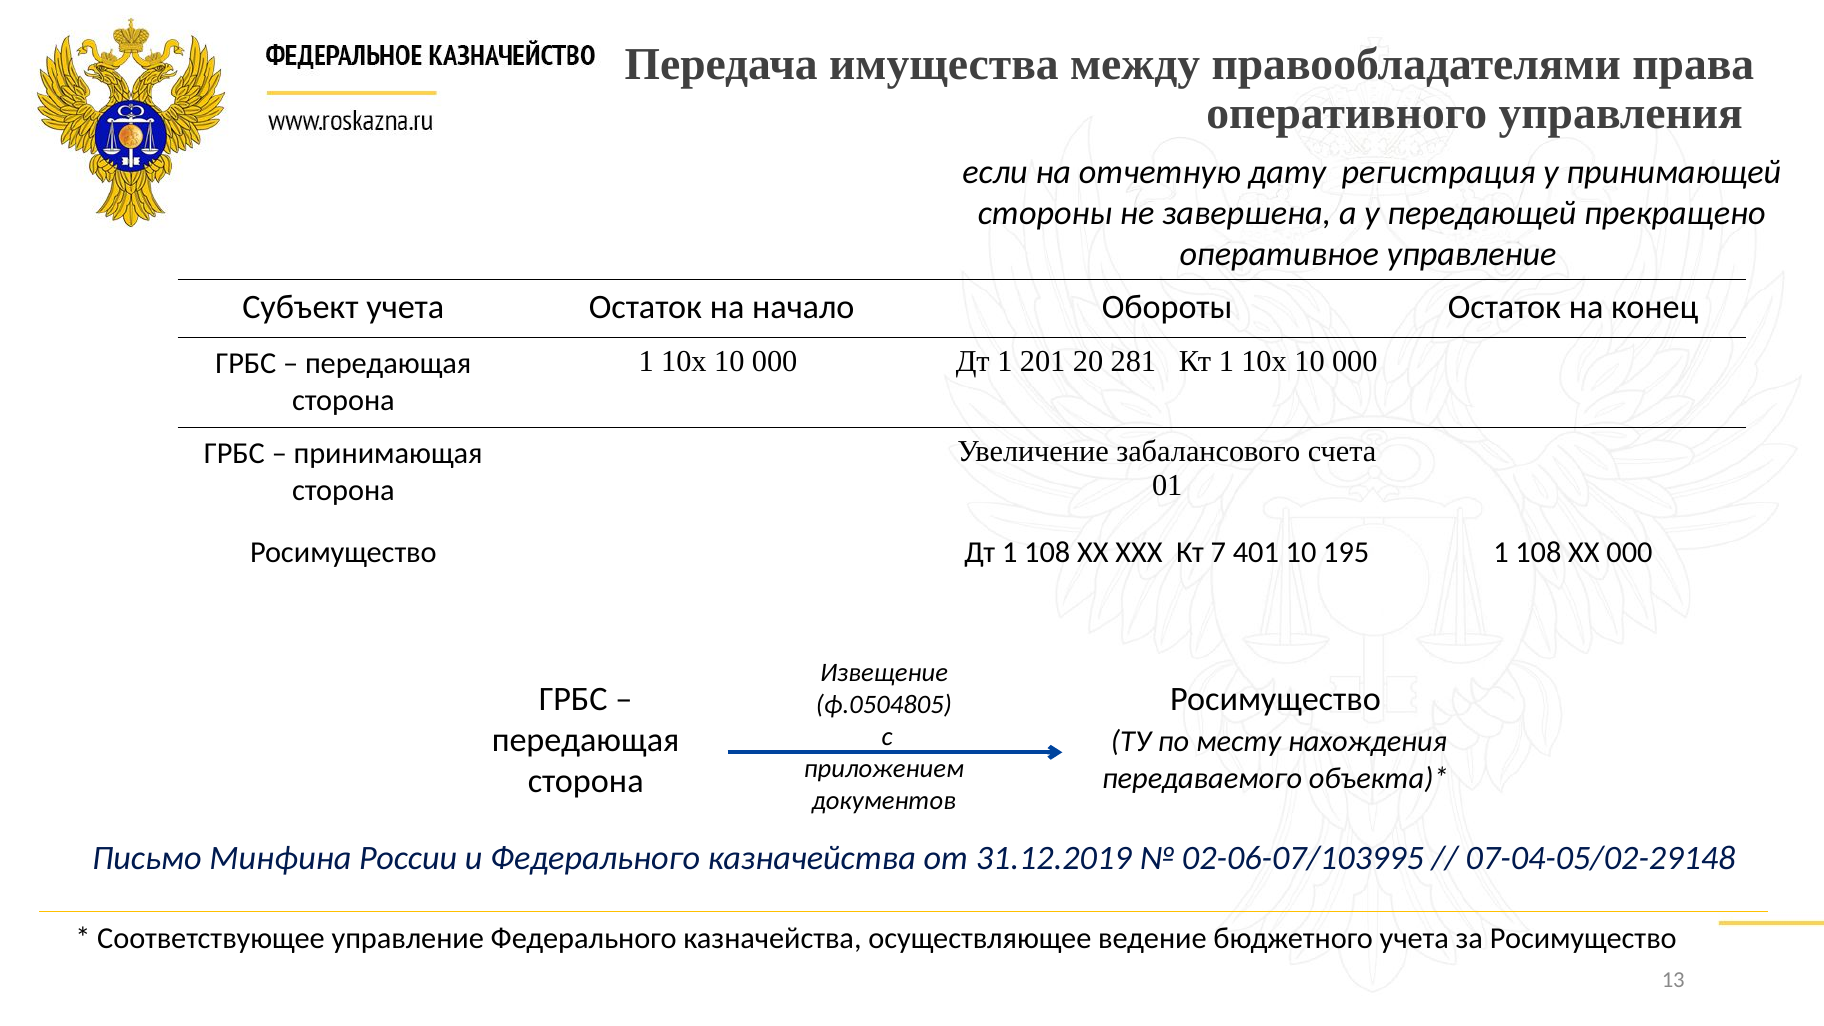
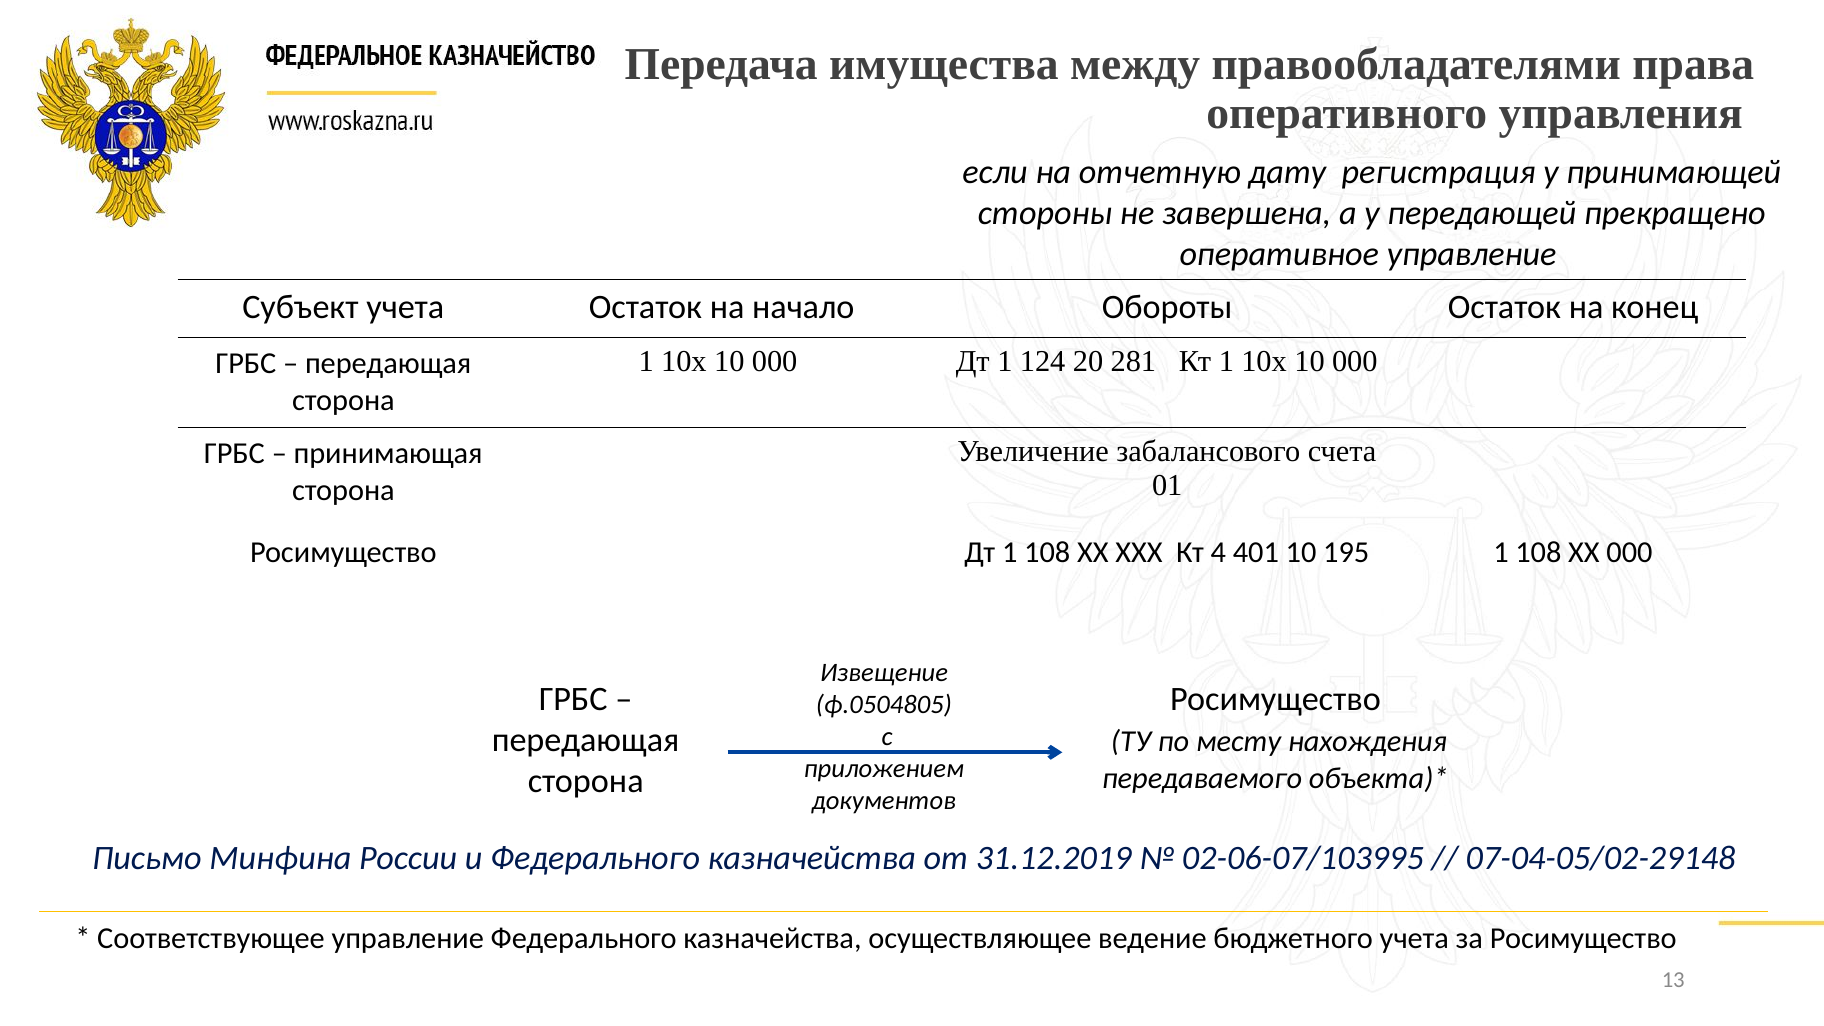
201: 201 -> 124
7: 7 -> 4
